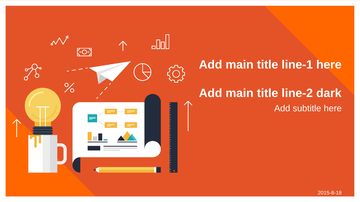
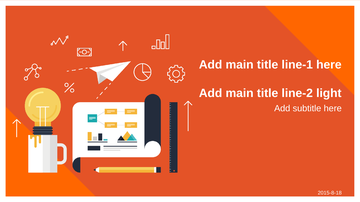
dark: dark -> light
